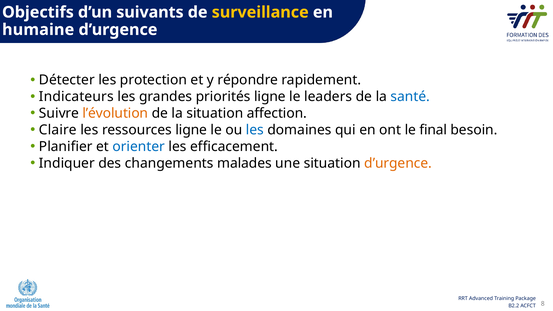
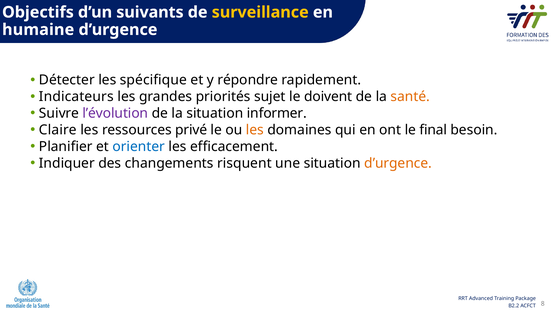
protection: protection -> spécifique
priorités ligne: ligne -> sujet
leaders: leaders -> doivent
santé colour: blue -> orange
l’évolution colour: orange -> purple
affection: affection -> informer
ressources ligne: ligne -> privé
les at (255, 130) colour: blue -> orange
malades: malades -> risquent
